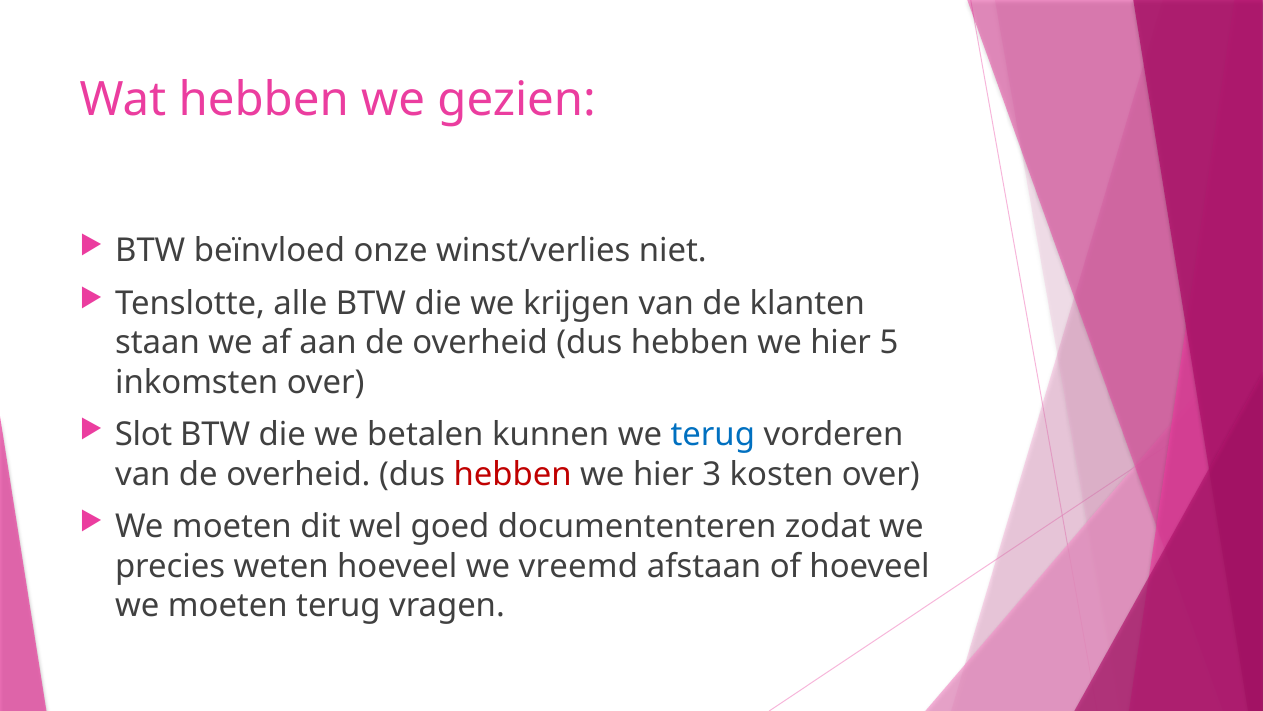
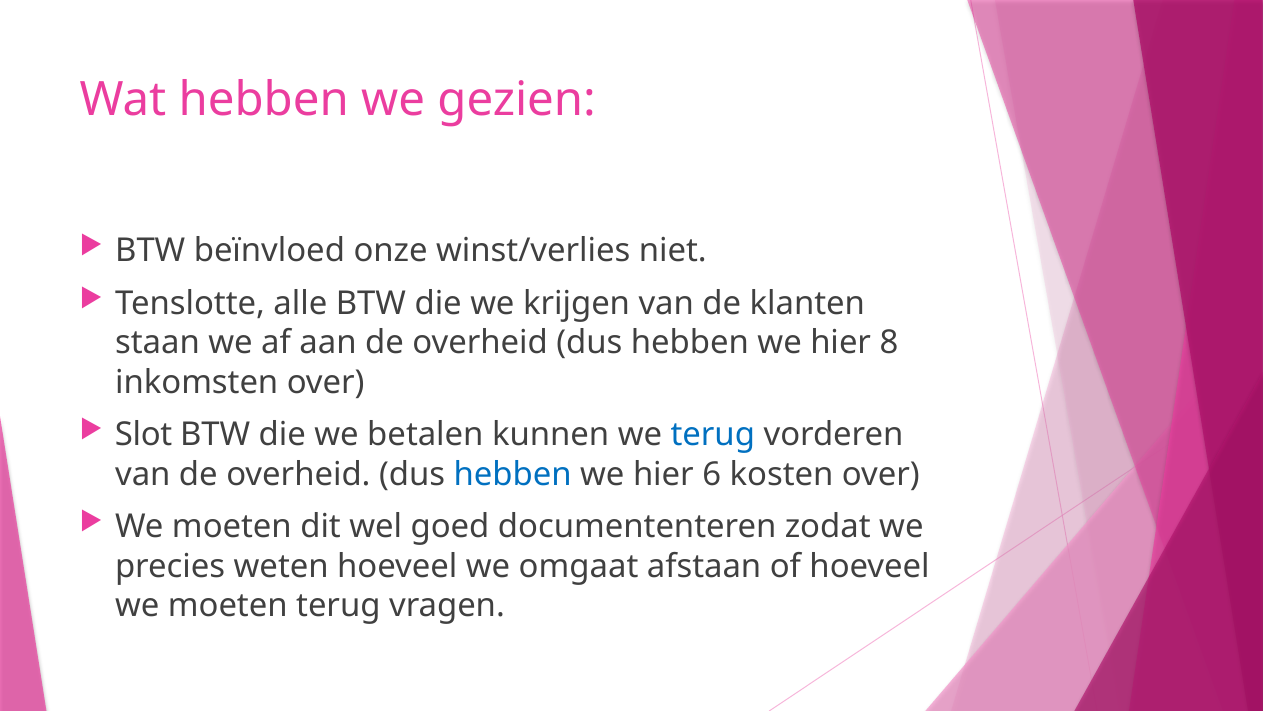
5: 5 -> 8
hebben at (513, 474) colour: red -> blue
3: 3 -> 6
vreemd: vreemd -> omgaat
